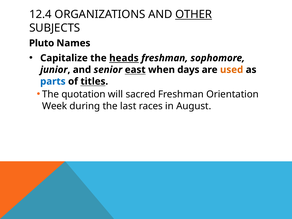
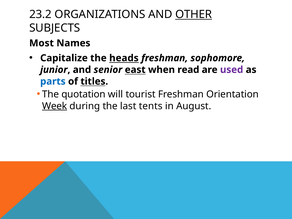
12.4: 12.4 -> 23.2
Pluto: Pluto -> Most
days: days -> read
used colour: orange -> purple
sacred: sacred -> tourist
Week underline: none -> present
races: races -> tents
